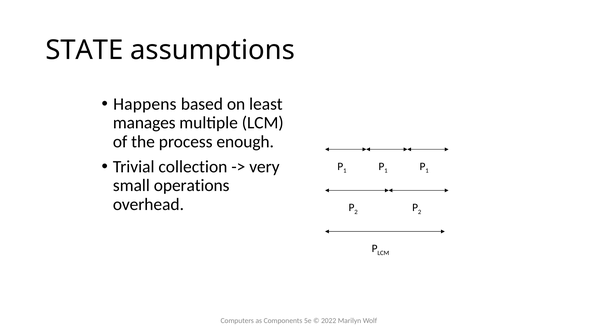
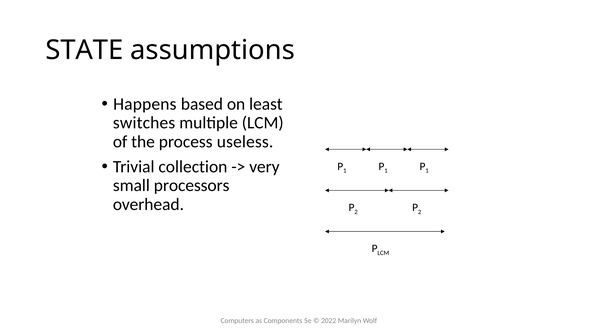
manages: manages -> switches
enough: enough -> useless
operations: operations -> processors
